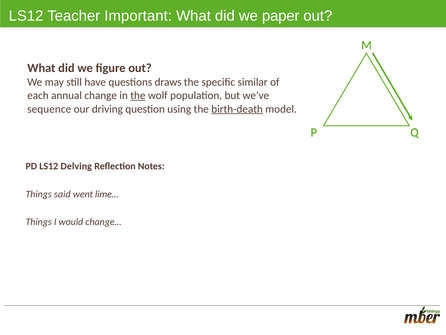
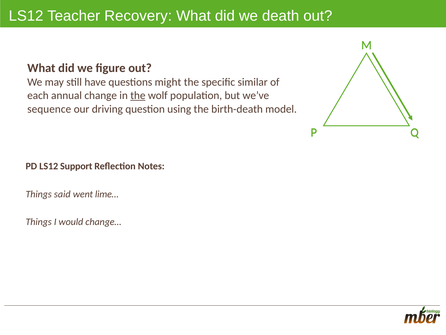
Important: Important -> Recovery
paper: paper -> death
draws: draws -> might
birth-death underline: present -> none
Delving: Delving -> Support
